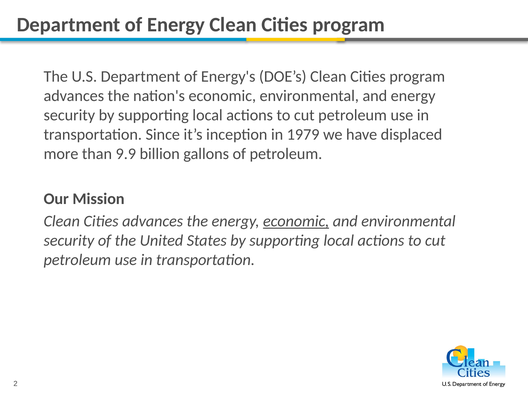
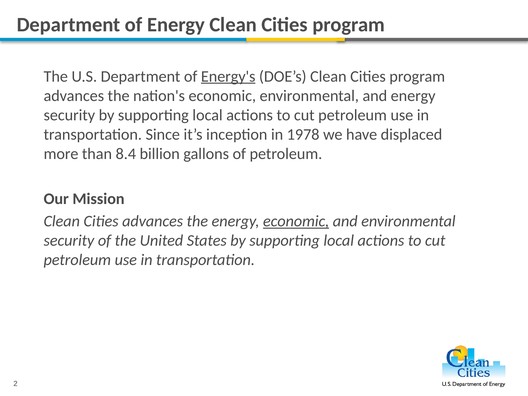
Energy's underline: none -> present
1979: 1979 -> 1978
9.9: 9.9 -> 8.4
